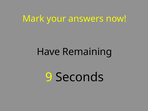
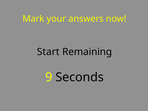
Have: Have -> Start
